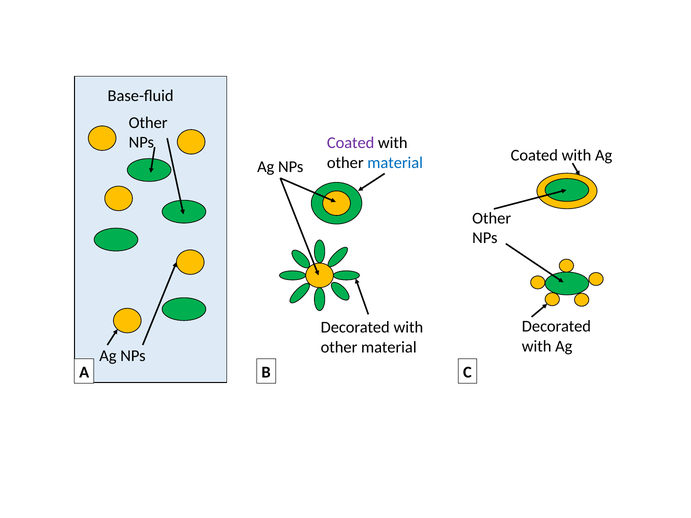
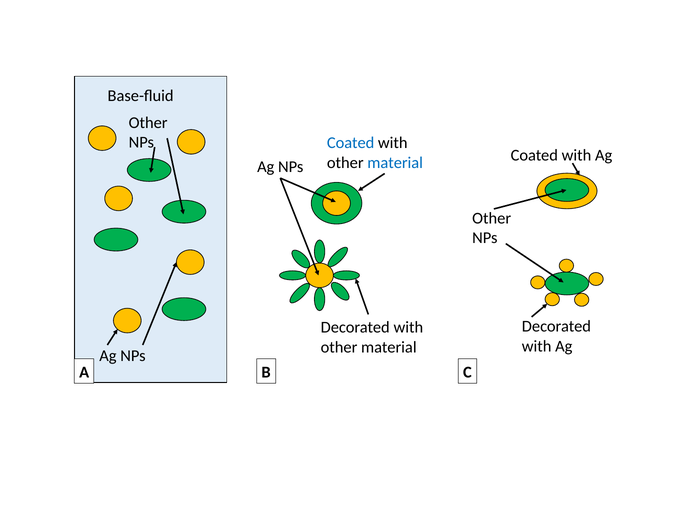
Coated at (351, 143) colour: purple -> blue
